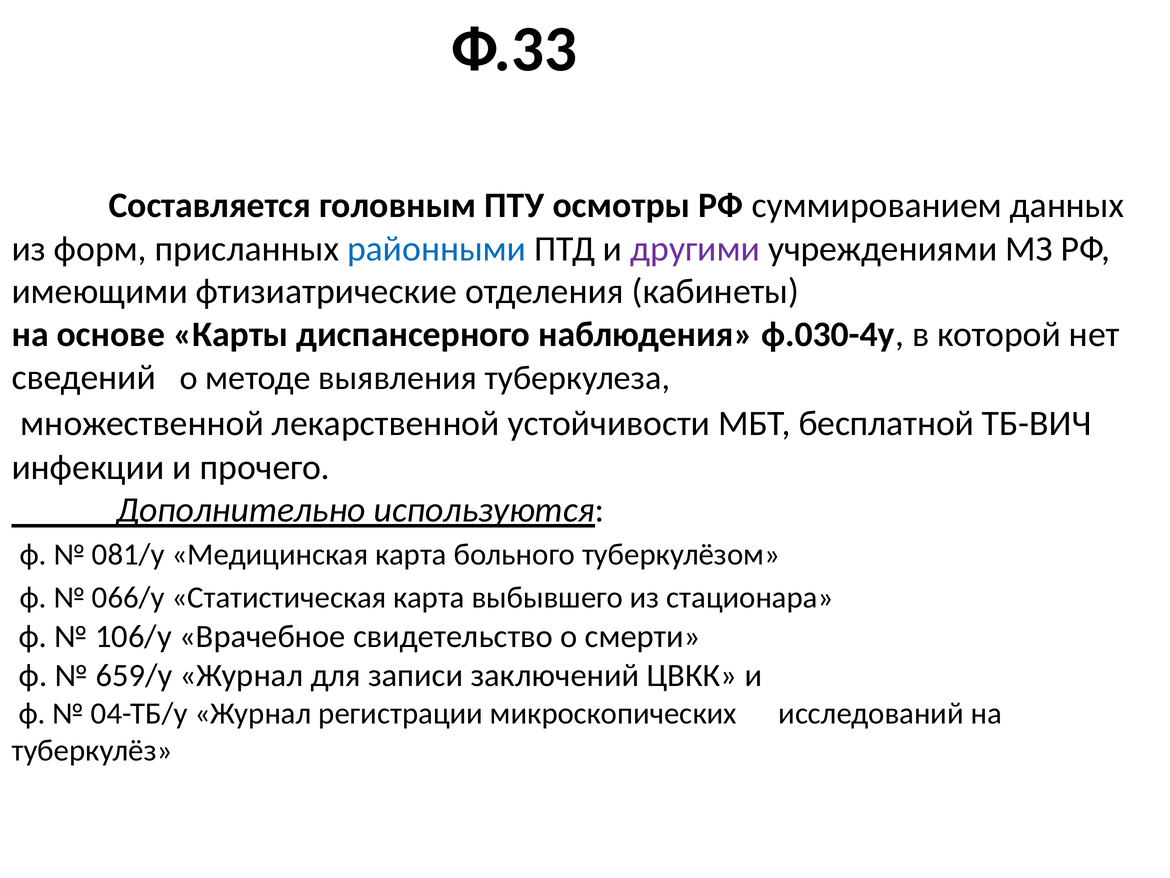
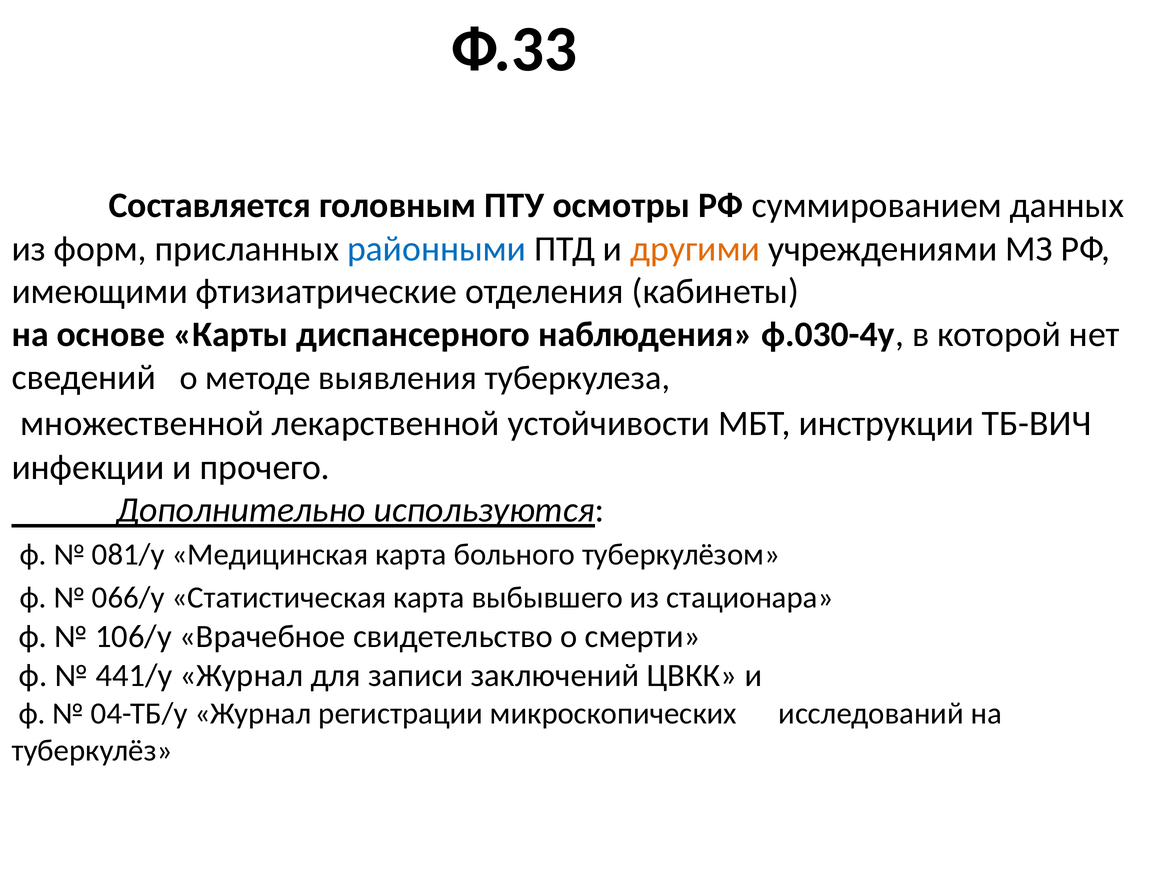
другими colour: purple -> orange
бесплатной: бесплатной -> инструкции
659/у: 659/у -> 441/у
